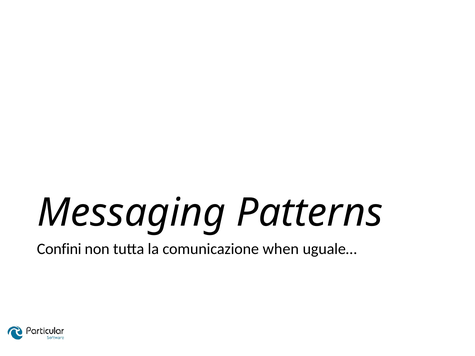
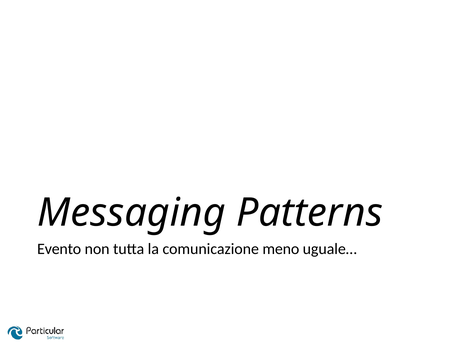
Confini: Confini -> Evento
when: when -> meno
